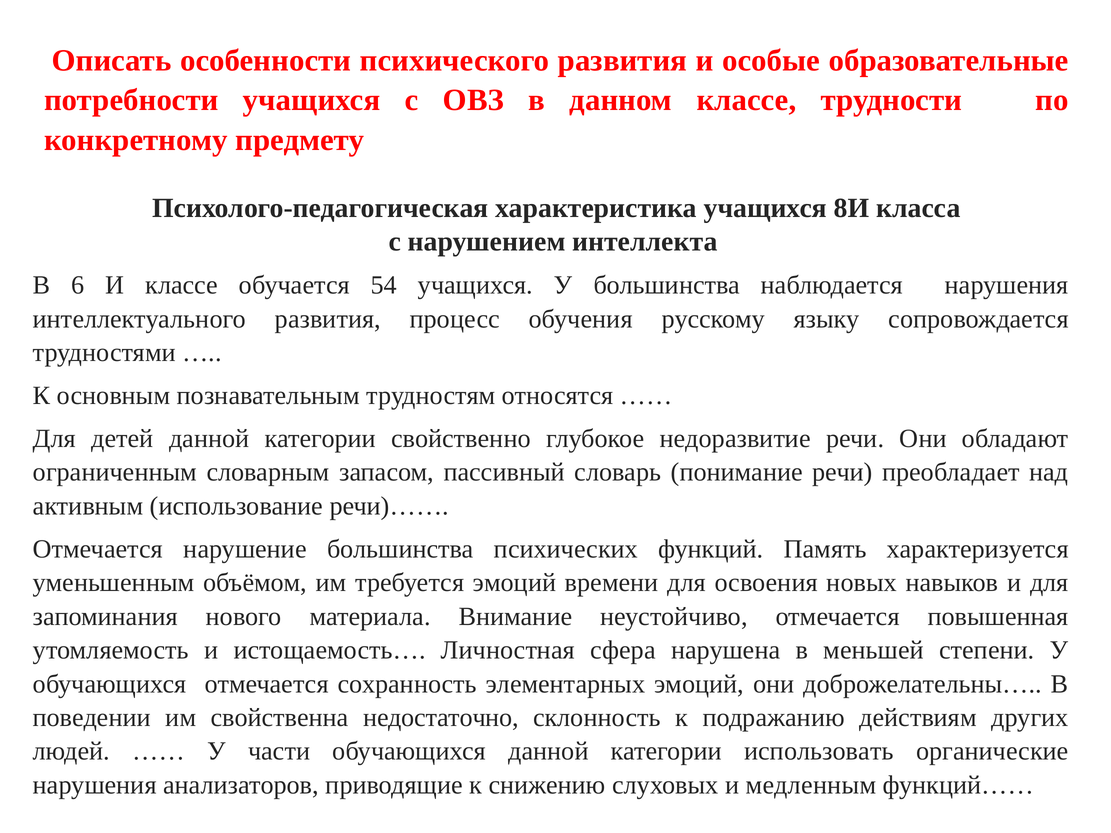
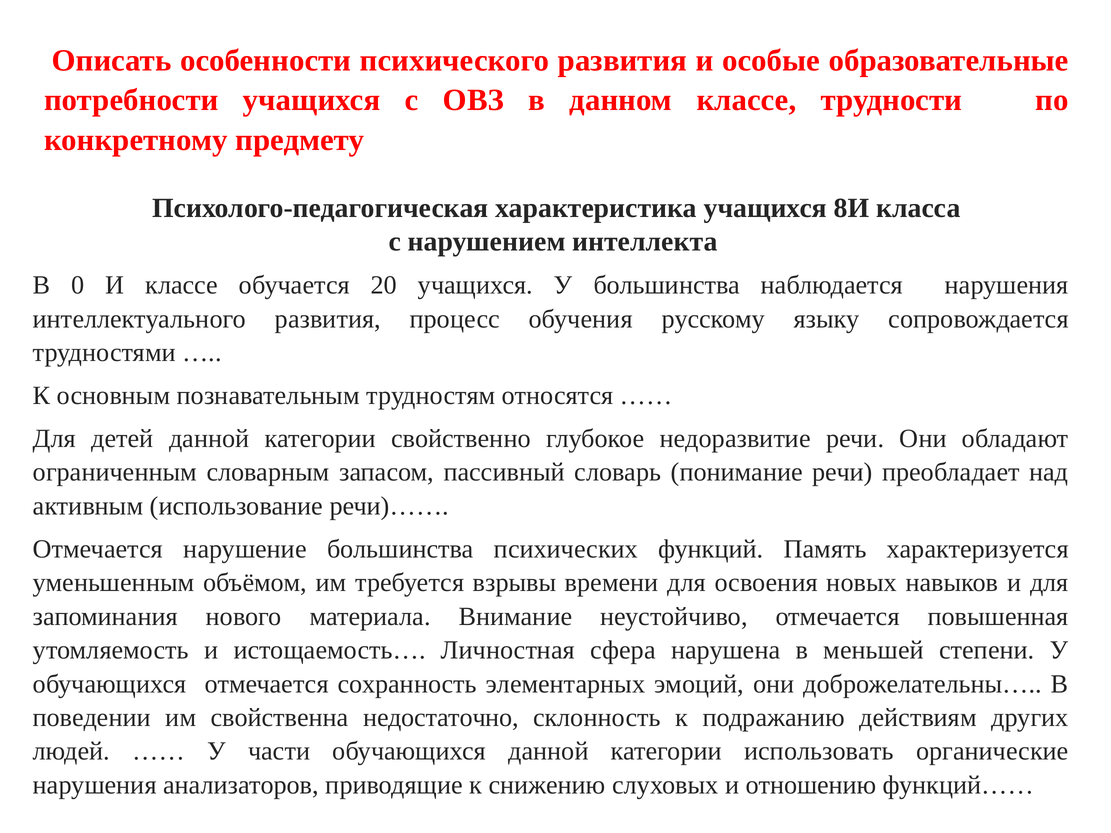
6: 6 -> 0
54: 54 -> 20
требуется эмоций: эмоций -> взрывы
медленным: медленным -> отношению
